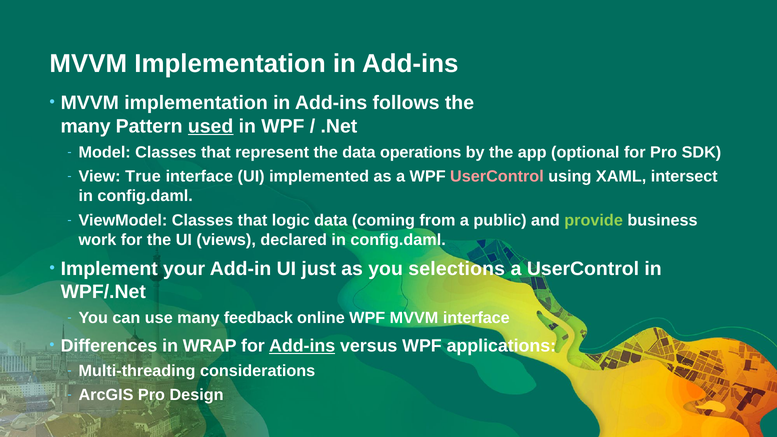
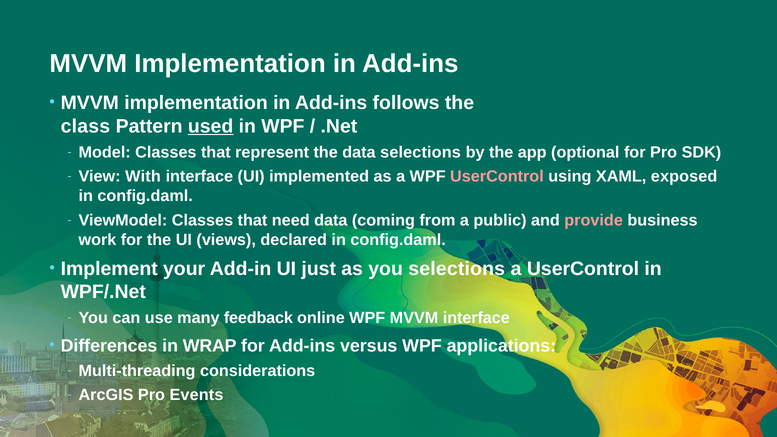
many at (86, 126): many -> class
data operations: operations -> selections
True: True -> With
intersect: intersect -> exposed
logic: logic -> need
provide colour: light green -> pink
Add-ins at (302, 346) underline: present -> none
Design: Design -> Events
